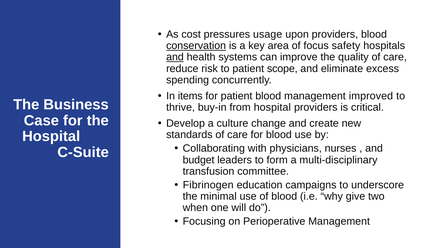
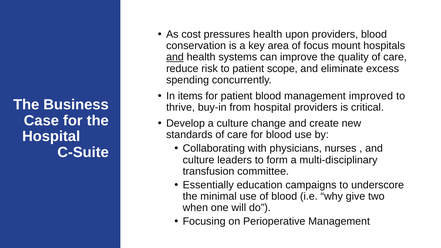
pressures usage: usage -> health
conservation underline: present -> none
safety: safety -> mount
budget at (199, 160): budget -> culture
Fibrinogen: Fibrinogen -> Essentially
